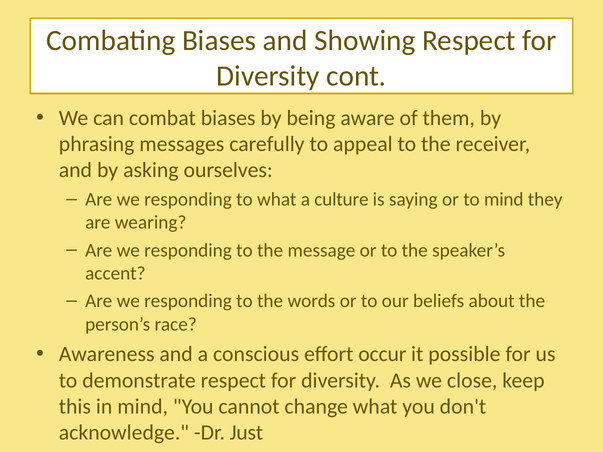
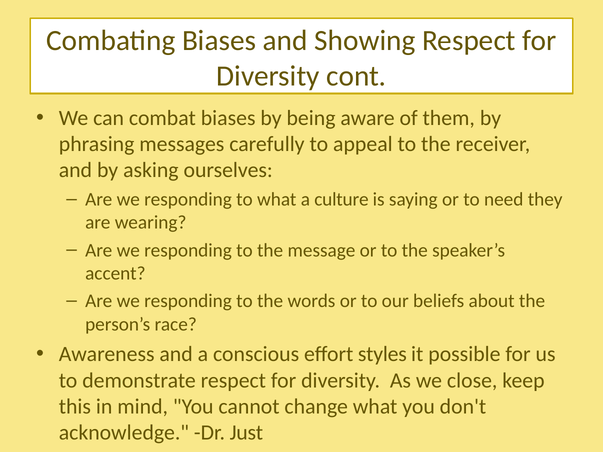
to mind: mind -> need
occur: occur -> styles
